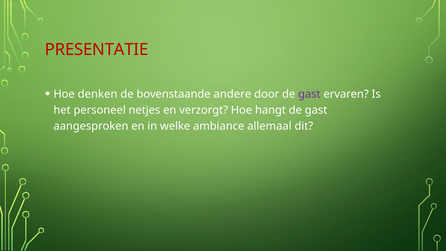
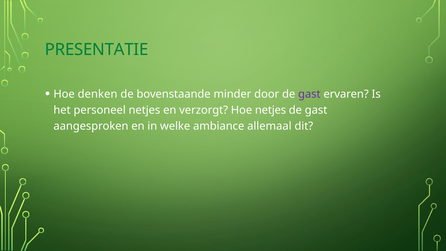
PRESENTATIE colour: red -> green
andere: andere -> minder
Hoe hangt: hangt -> netjes
